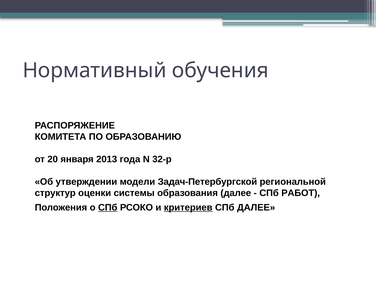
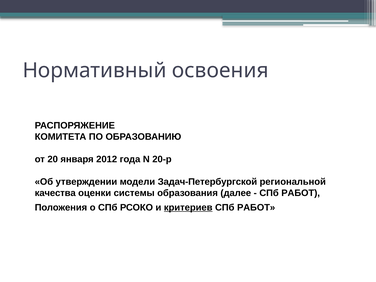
обучения: обучения -> освоения
2013: 2013 -> 2012
32-р: 32-р -> 20-р
структур: структур -> качества
СПб at (108, 208) underline: present -> none
ДАЛЕЕ at (256, 208): ДАЛЕЕ -> РАБОТ
